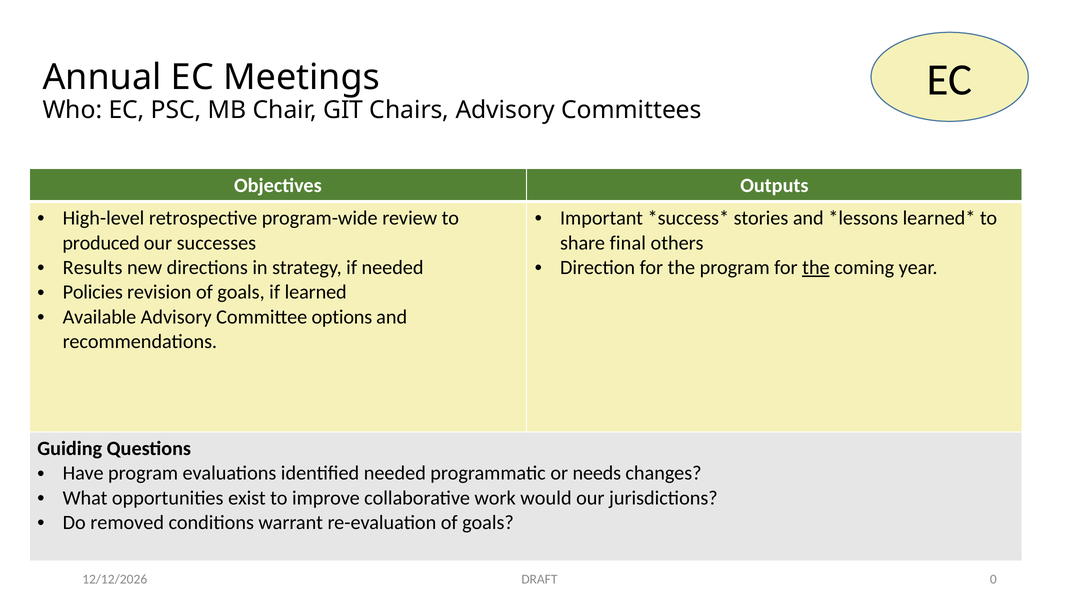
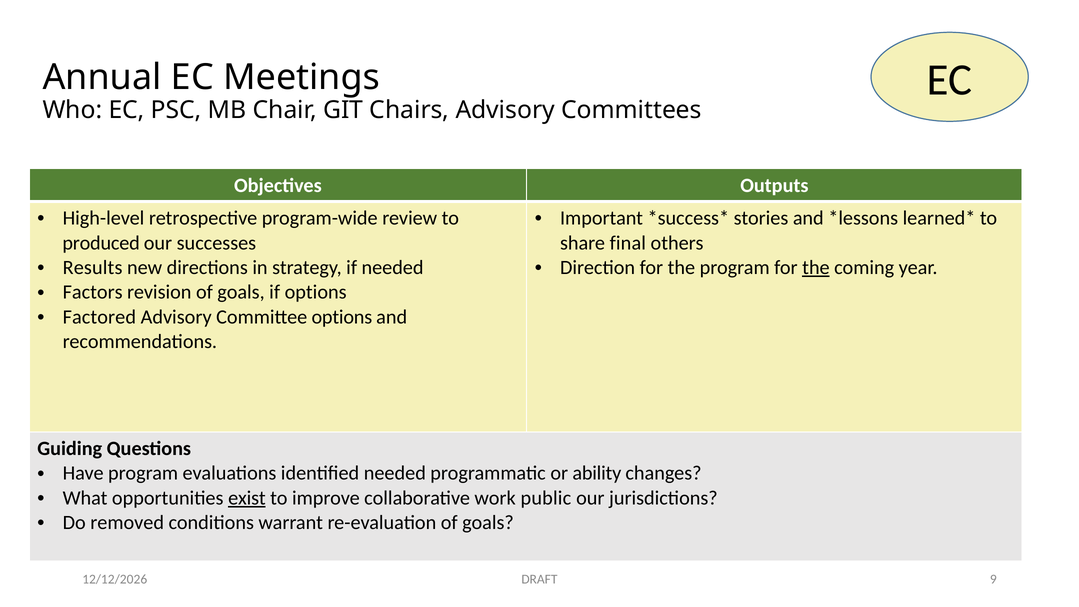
Policies: Policies -> Factors
if learned: learned -> options
Available: Available -> Factored
needs: needs -> ability
exist underline: none -> present
would: would -> public
0: 0 -> 9
